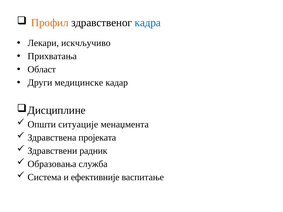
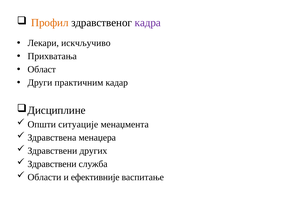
кадра colour: blue -> purple
медицинске: медицинске -> практичним
пројеката: пројеката -> менаџера
радник: радник -> других
Образовања at (52, 164): Образовања -> Здравствени
Система: Система -> Области
